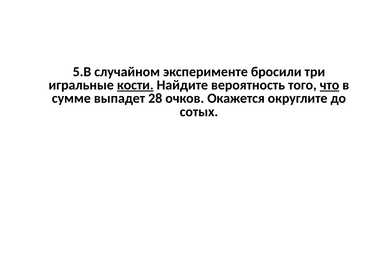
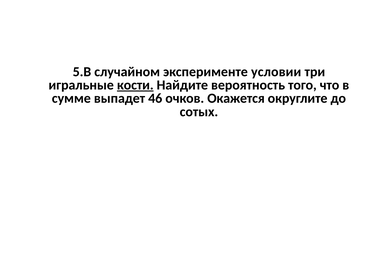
бросили: бросили -> условии
что underline: present -> none
28: 28 -> 46
